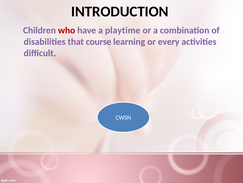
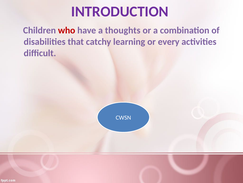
INTRODUCTION colour: black -> purple
playtime: playtime -> thoughts
course: course -> catchy
